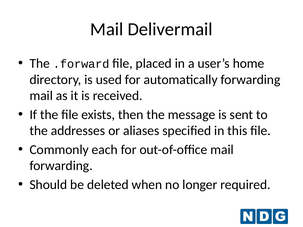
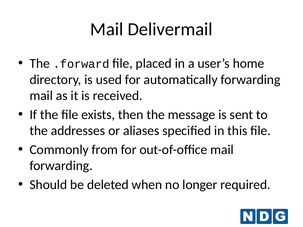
each: each -> from
